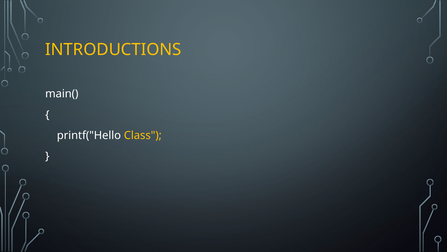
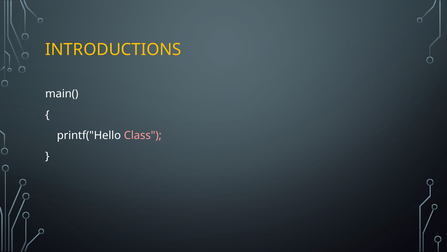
Class colour: yellow -> pink
